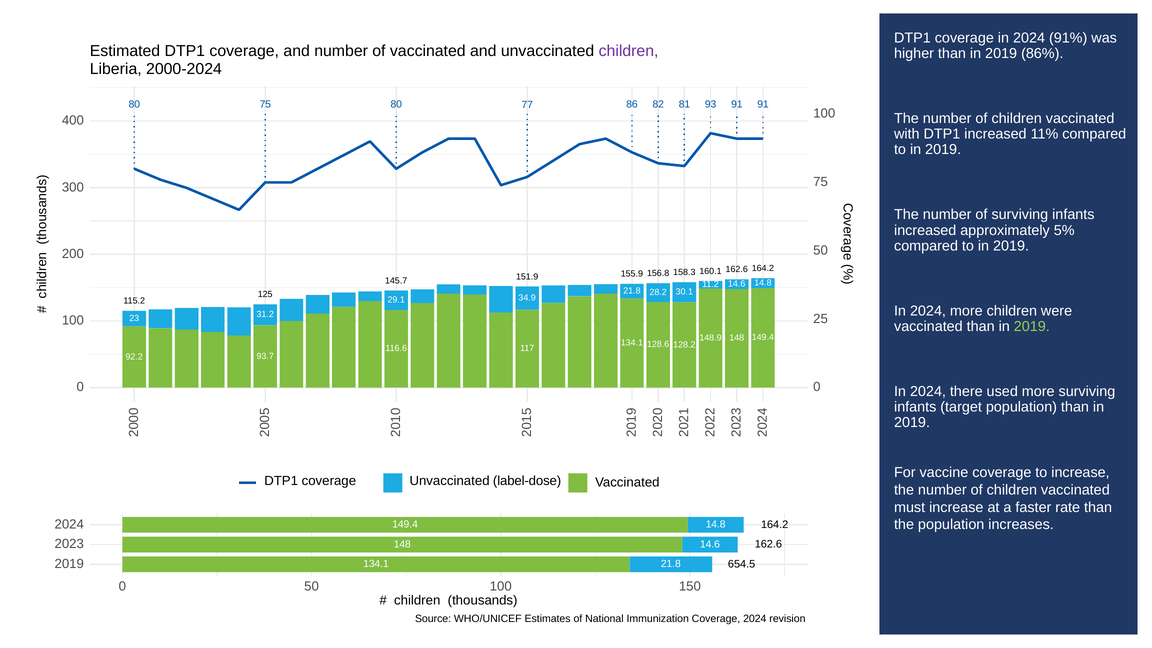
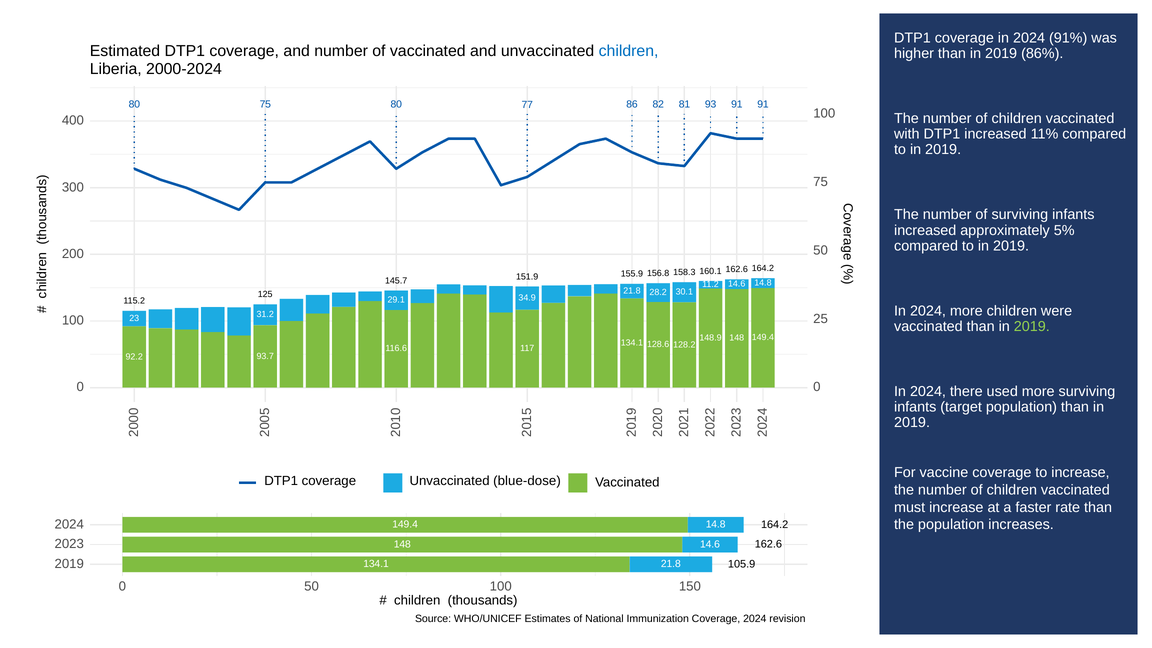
children at (629, 51) colour: purple -> blue
label-dose: label-dose -> blue-dose
654.5: 654.5 -> 105.9
